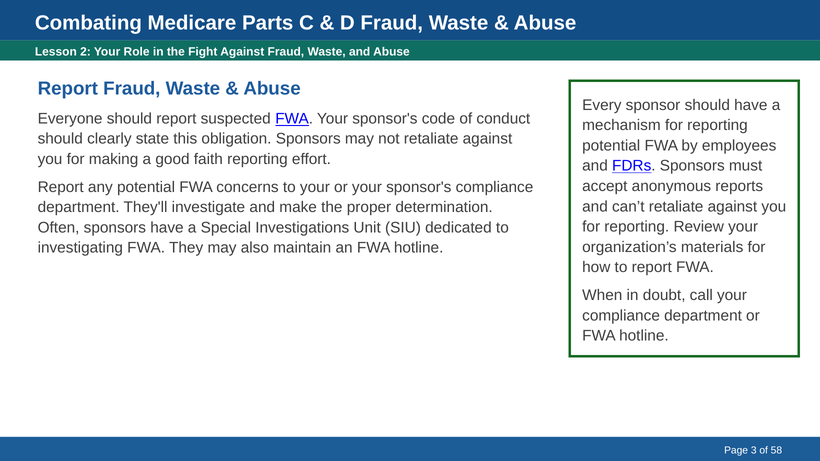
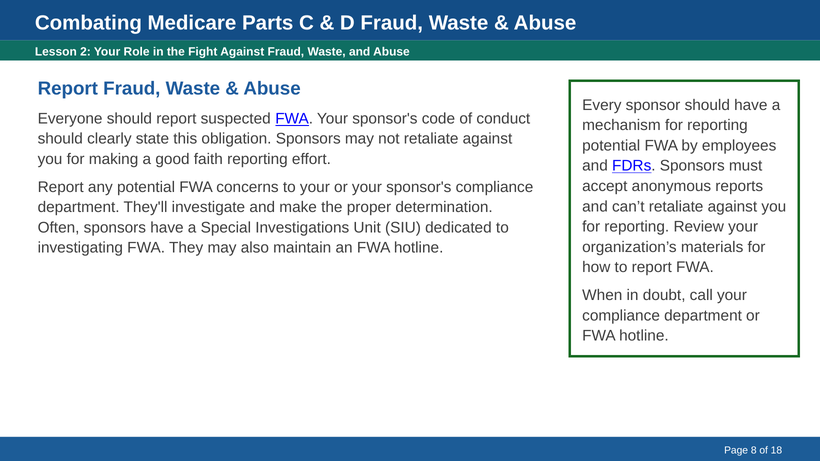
3: 3 -> 8
58: 58 -> 18
